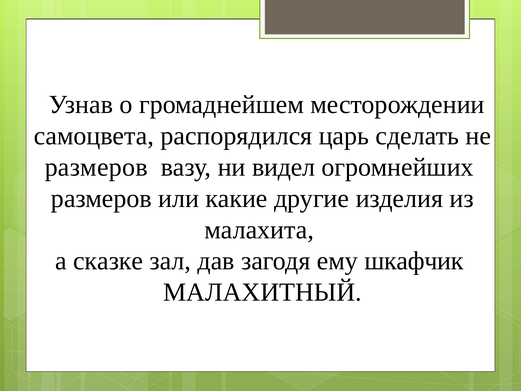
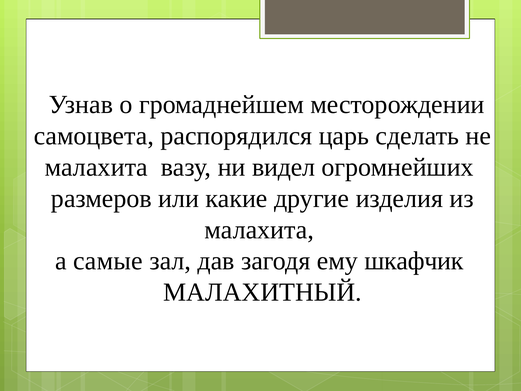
размеров at (96, 167): размеров -> малахита
сказке: сказке -> самые
